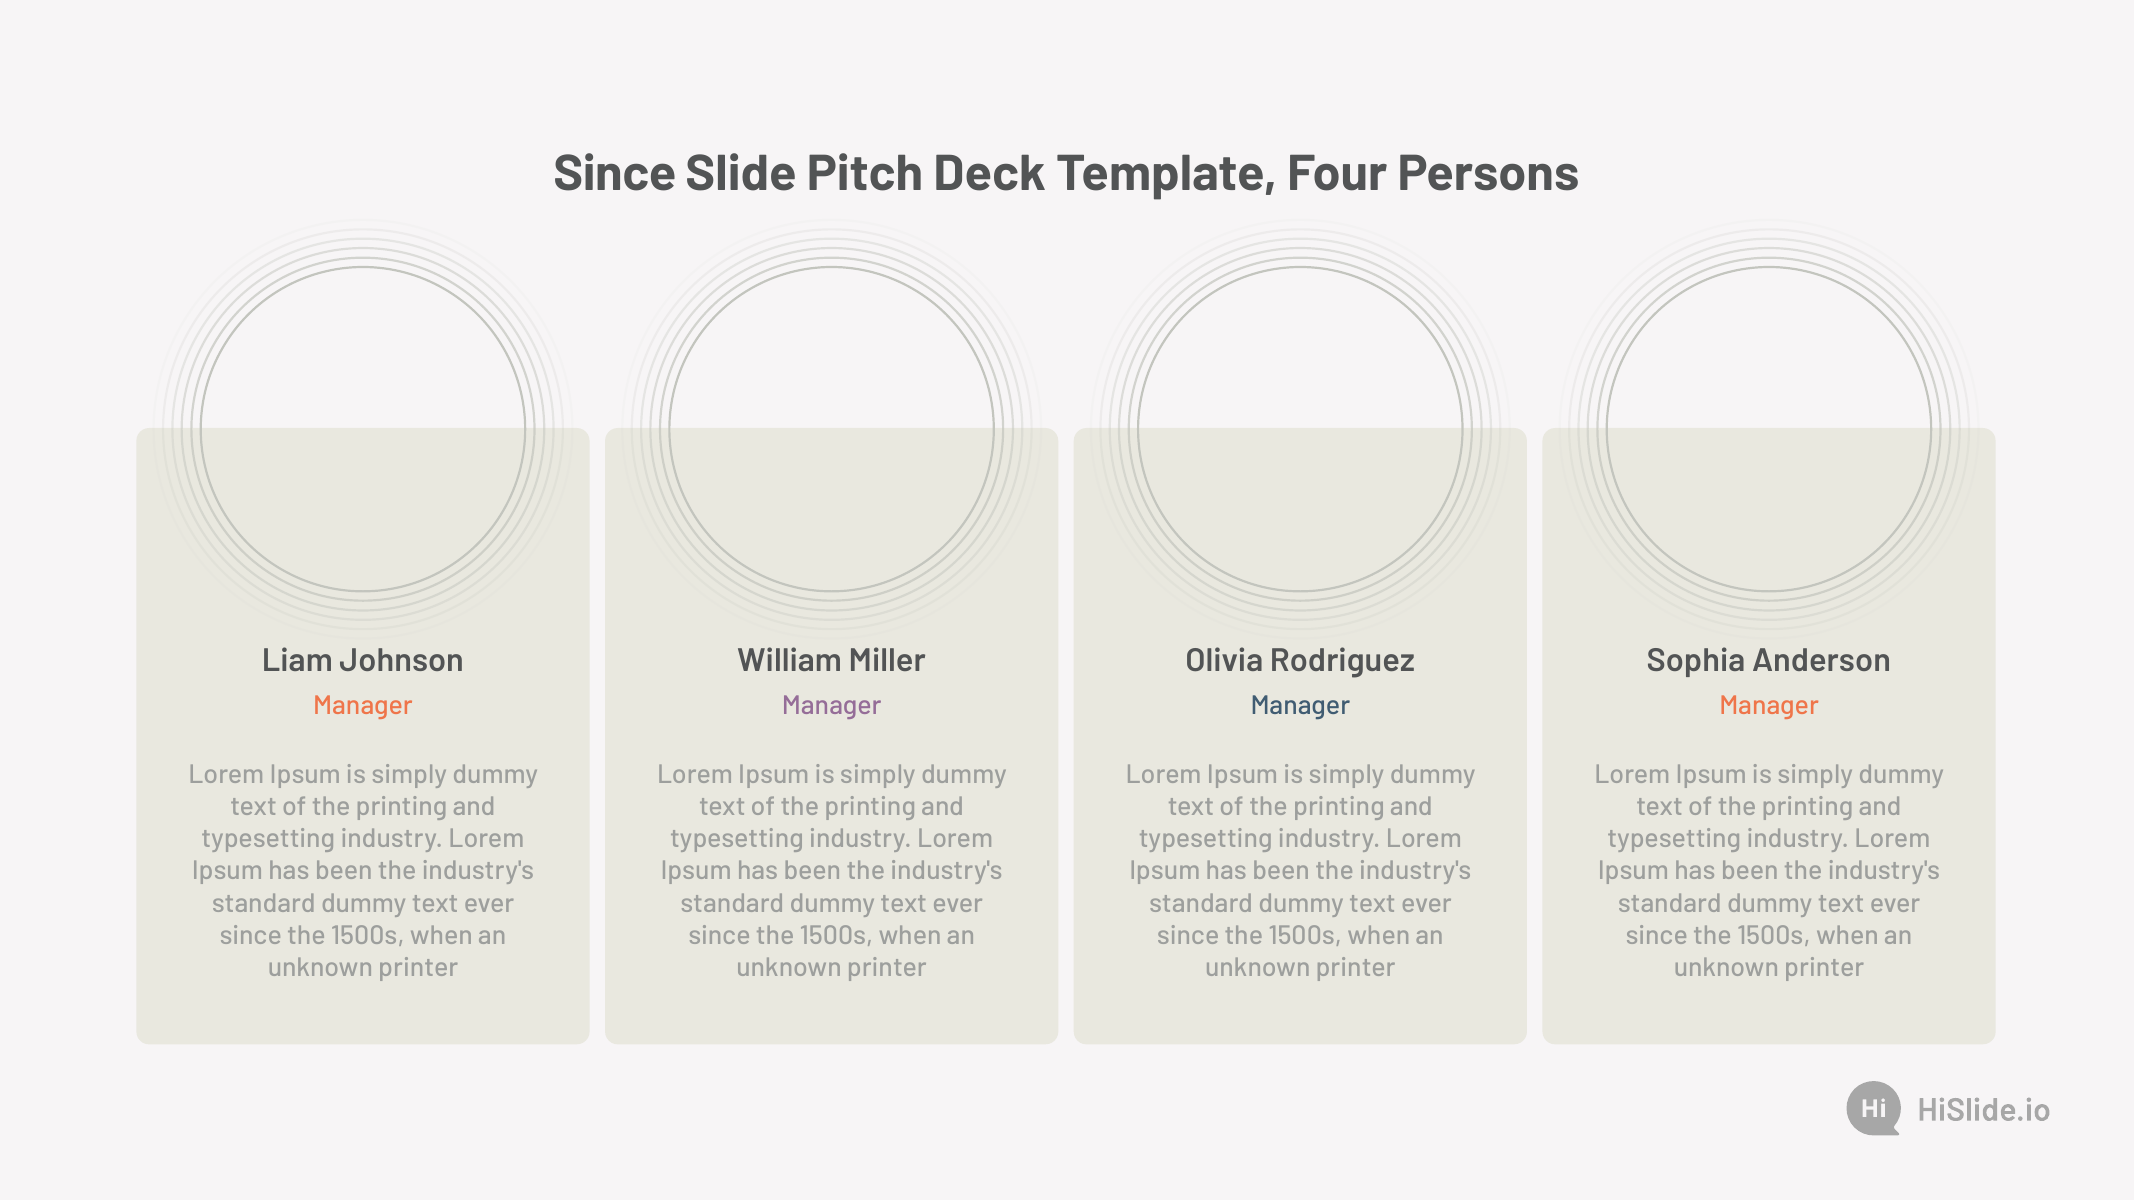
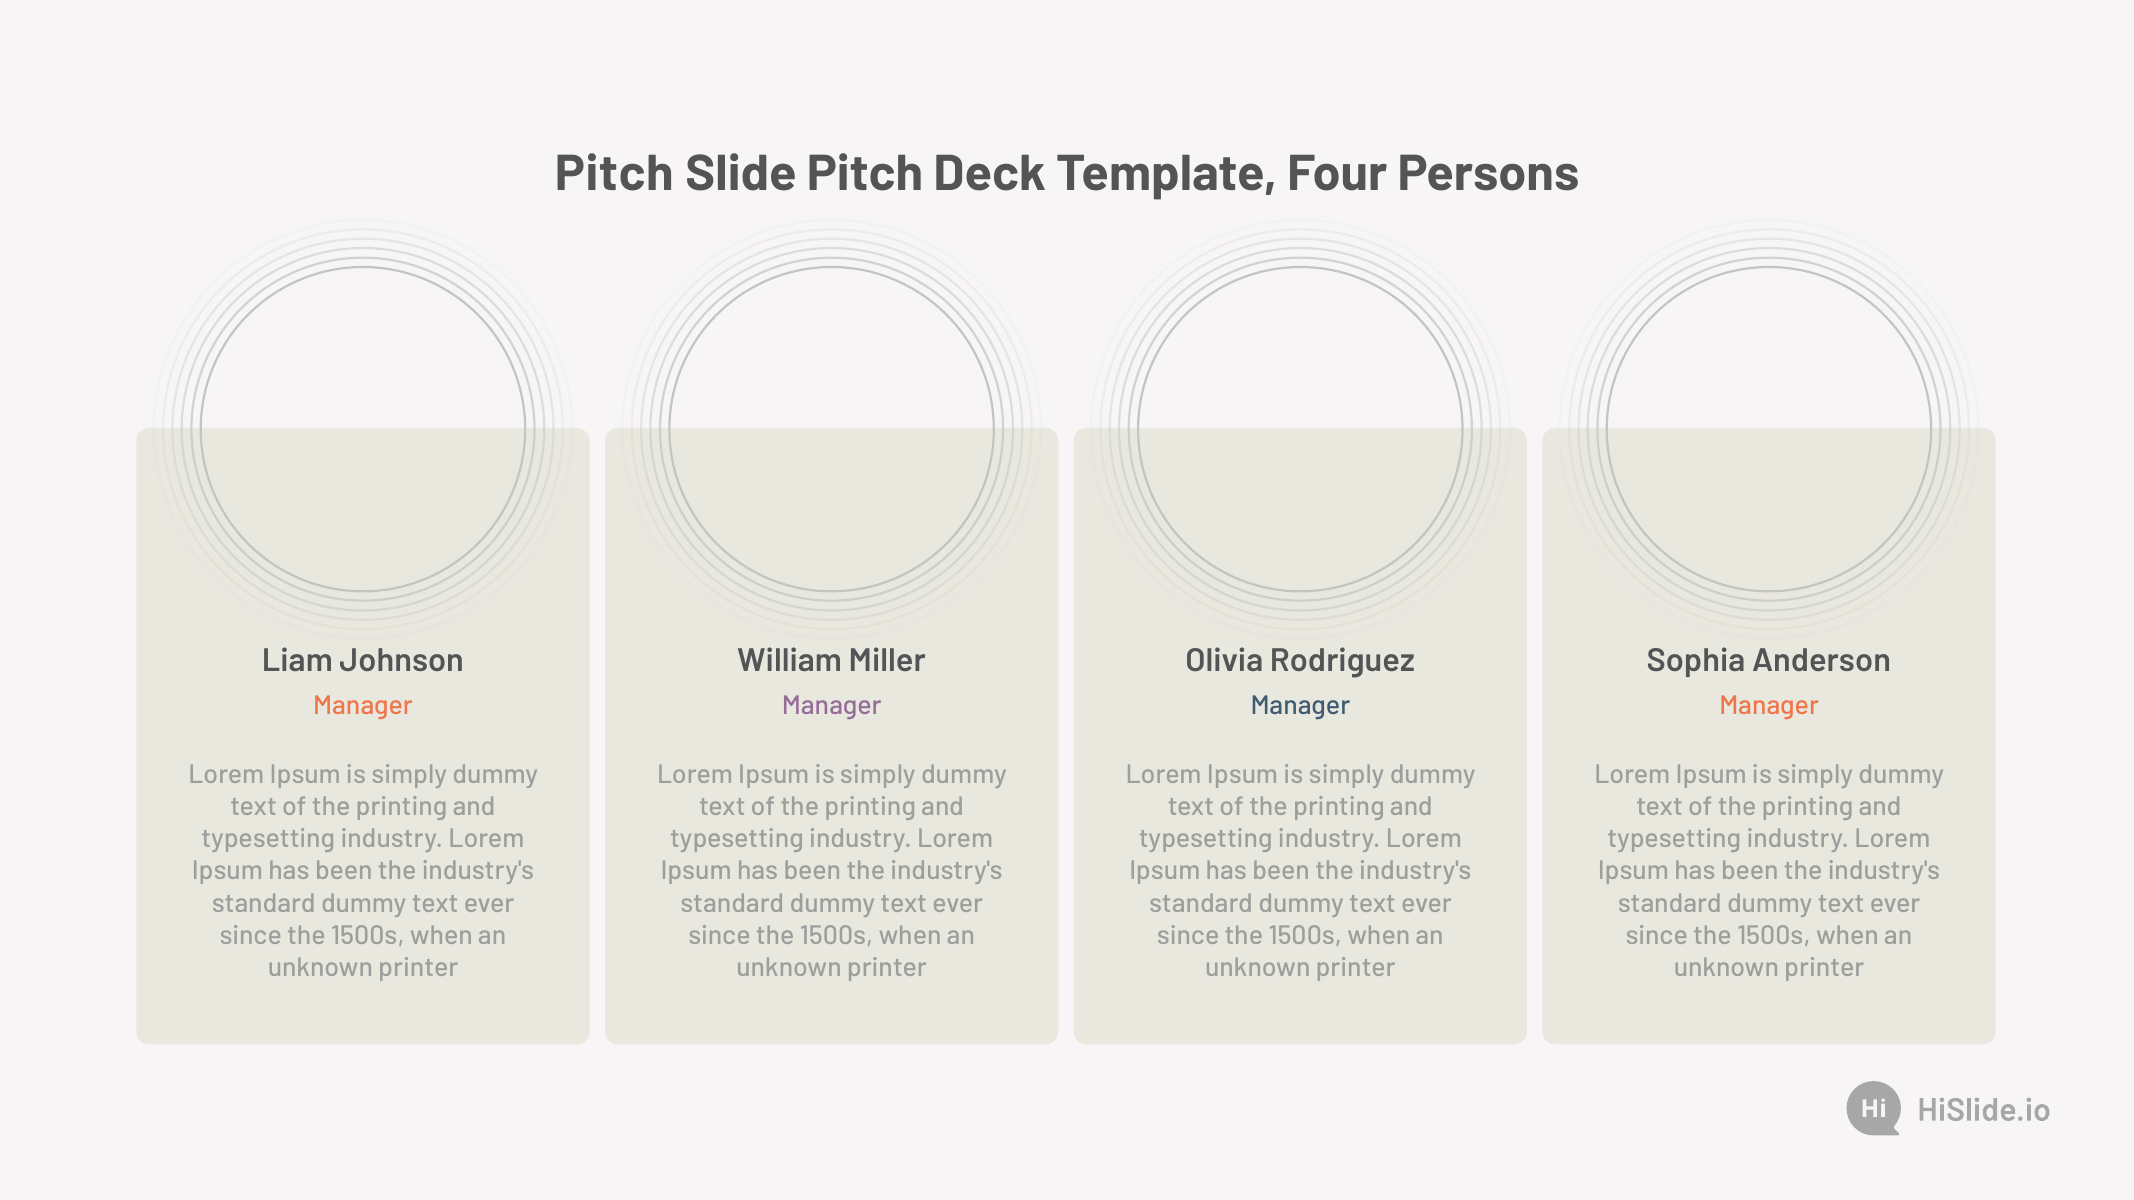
Since at (615, 174): Since -> Pitch
